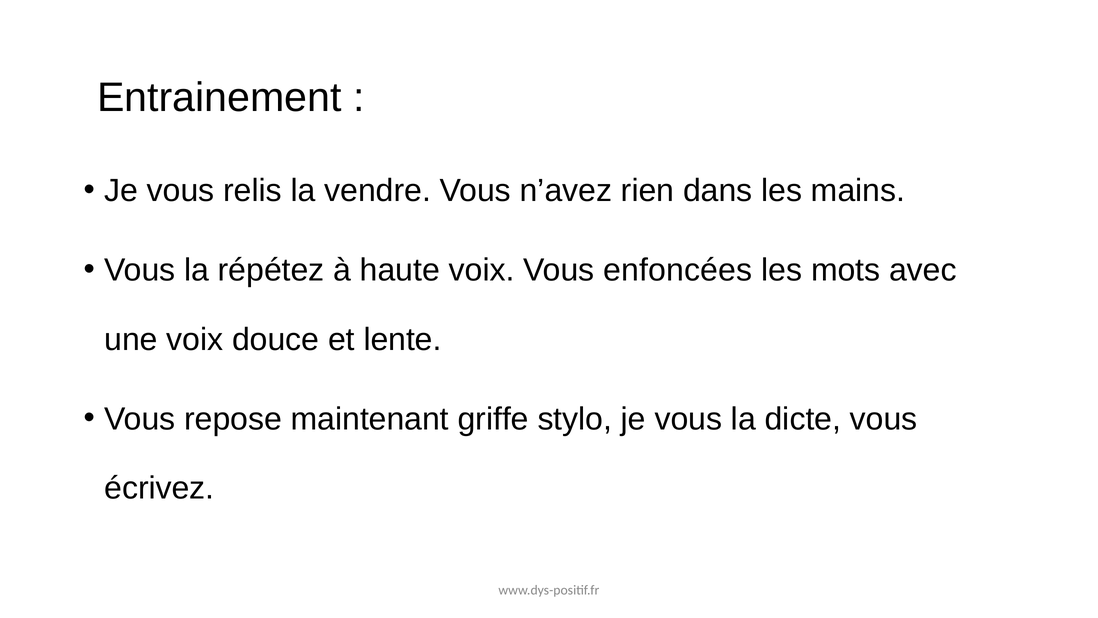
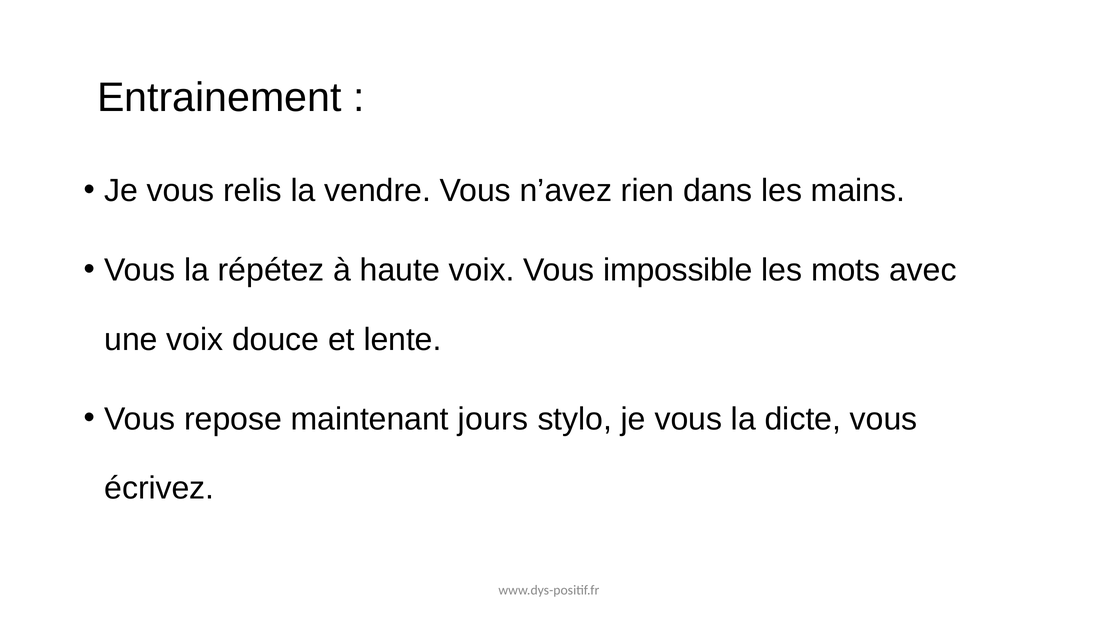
enfoncées: enfoncées -> impossible
griffe: griffe -> jours
